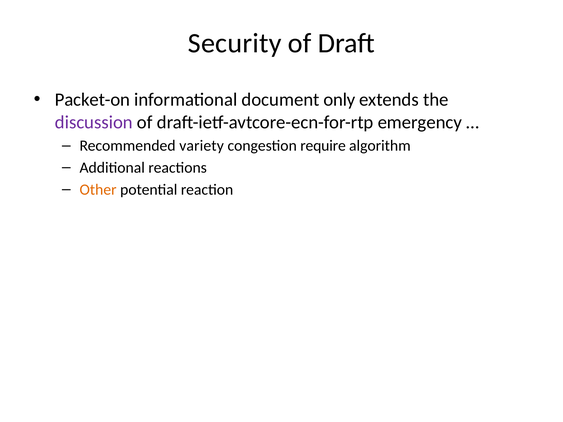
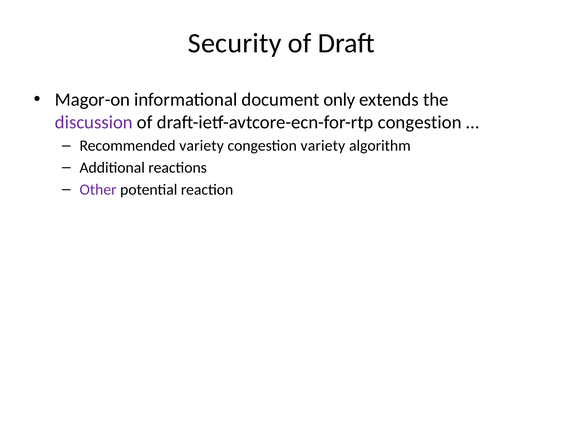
Packet-on: Packet-on -> Magor-on
draft-ietf-avtcore-ecn-for-rtp emergency: emergency -> congestion
congestion require: require -> variety
Other colour: orange -> purple
